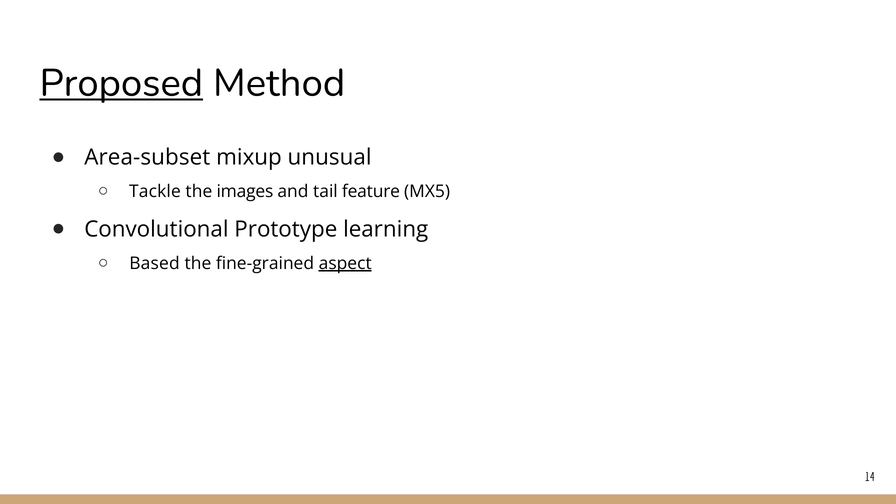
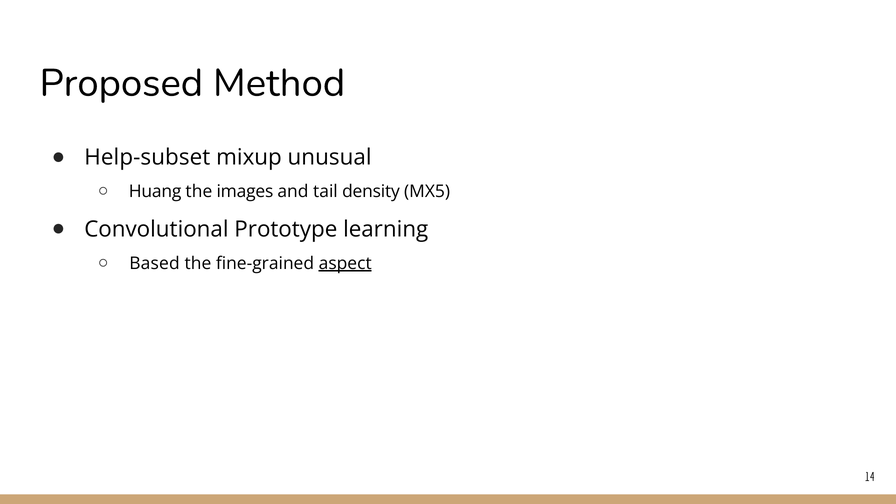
Proposed underline: present -> none
Area-subset: Area-subset -> Help-subset
Tackle: Tackle -> Huang
feature: feature -> density
